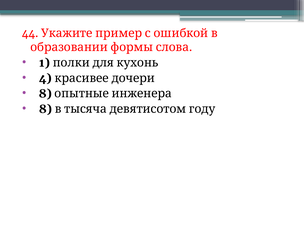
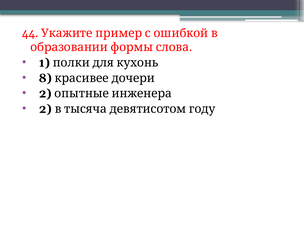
4: 4 -> 8
8 at (45, 94): 8 -> 2
8 at (45, 109): 8 -> 2
